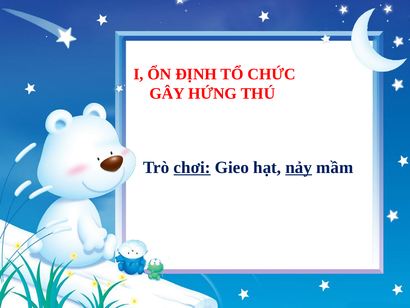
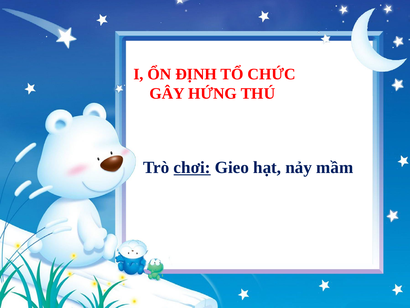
nảy underline: present -> none
